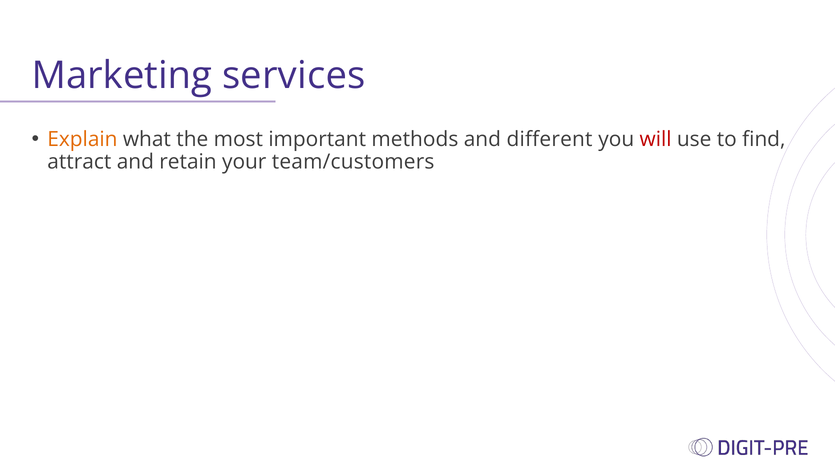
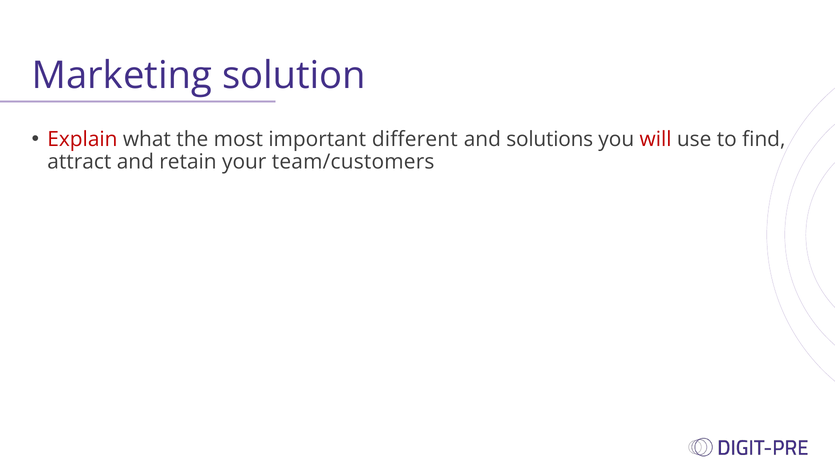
services: services -> solution
Explain colour: orange -> red
methods: methods -> different
different: different -> solutions
